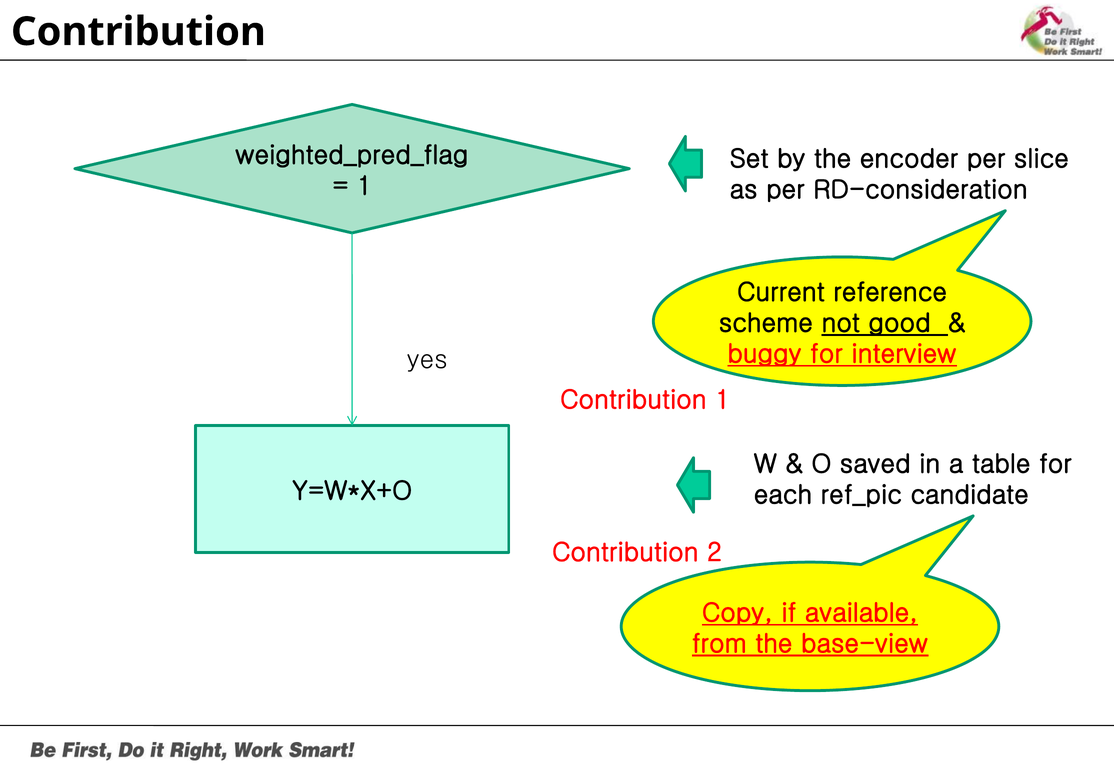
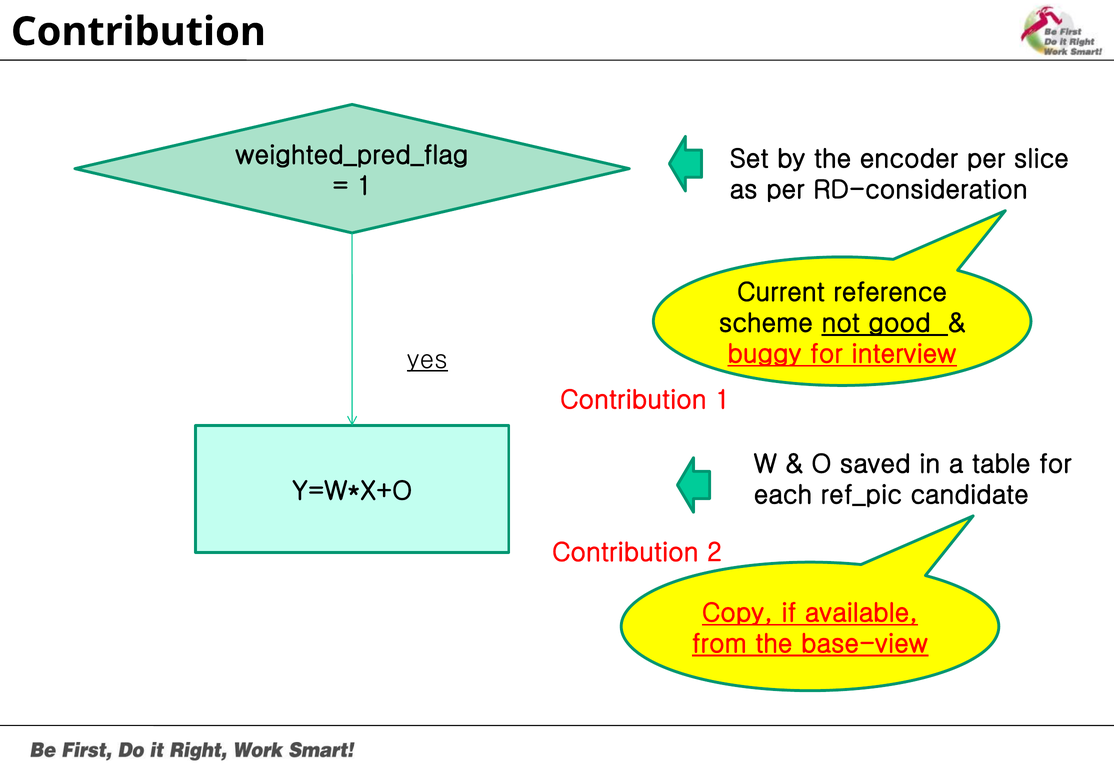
yes underline: none -> present
